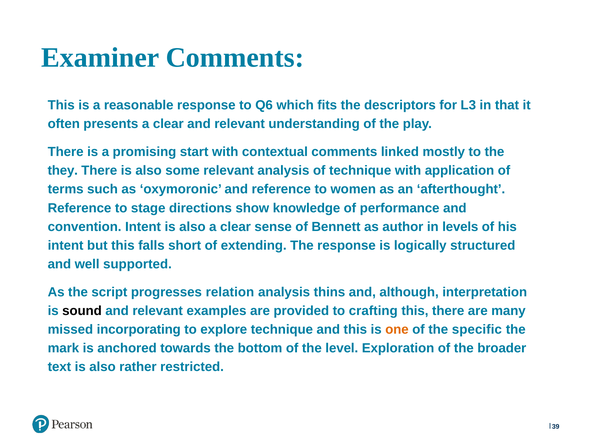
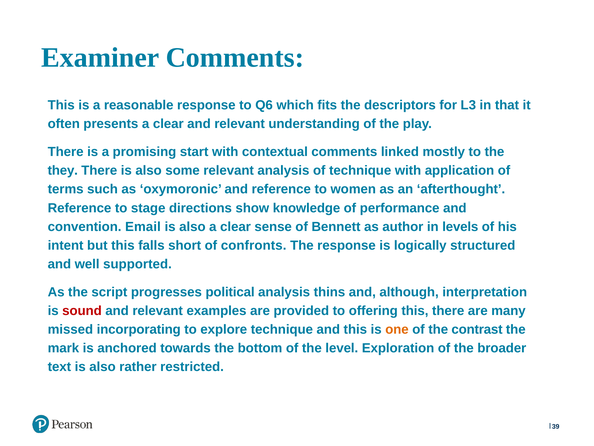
convention Intent: Intent -> Email
extending: extending -> confronts
relation: relation -> political
sound colour: black -> red
crafting: crafting -> offering
specific: specific -> contrast
